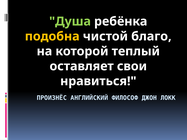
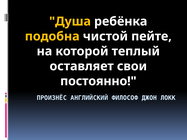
Душа colour: light green -> yellow
благо: благо -> пейте
нравиться: нравиться -> постоянно
